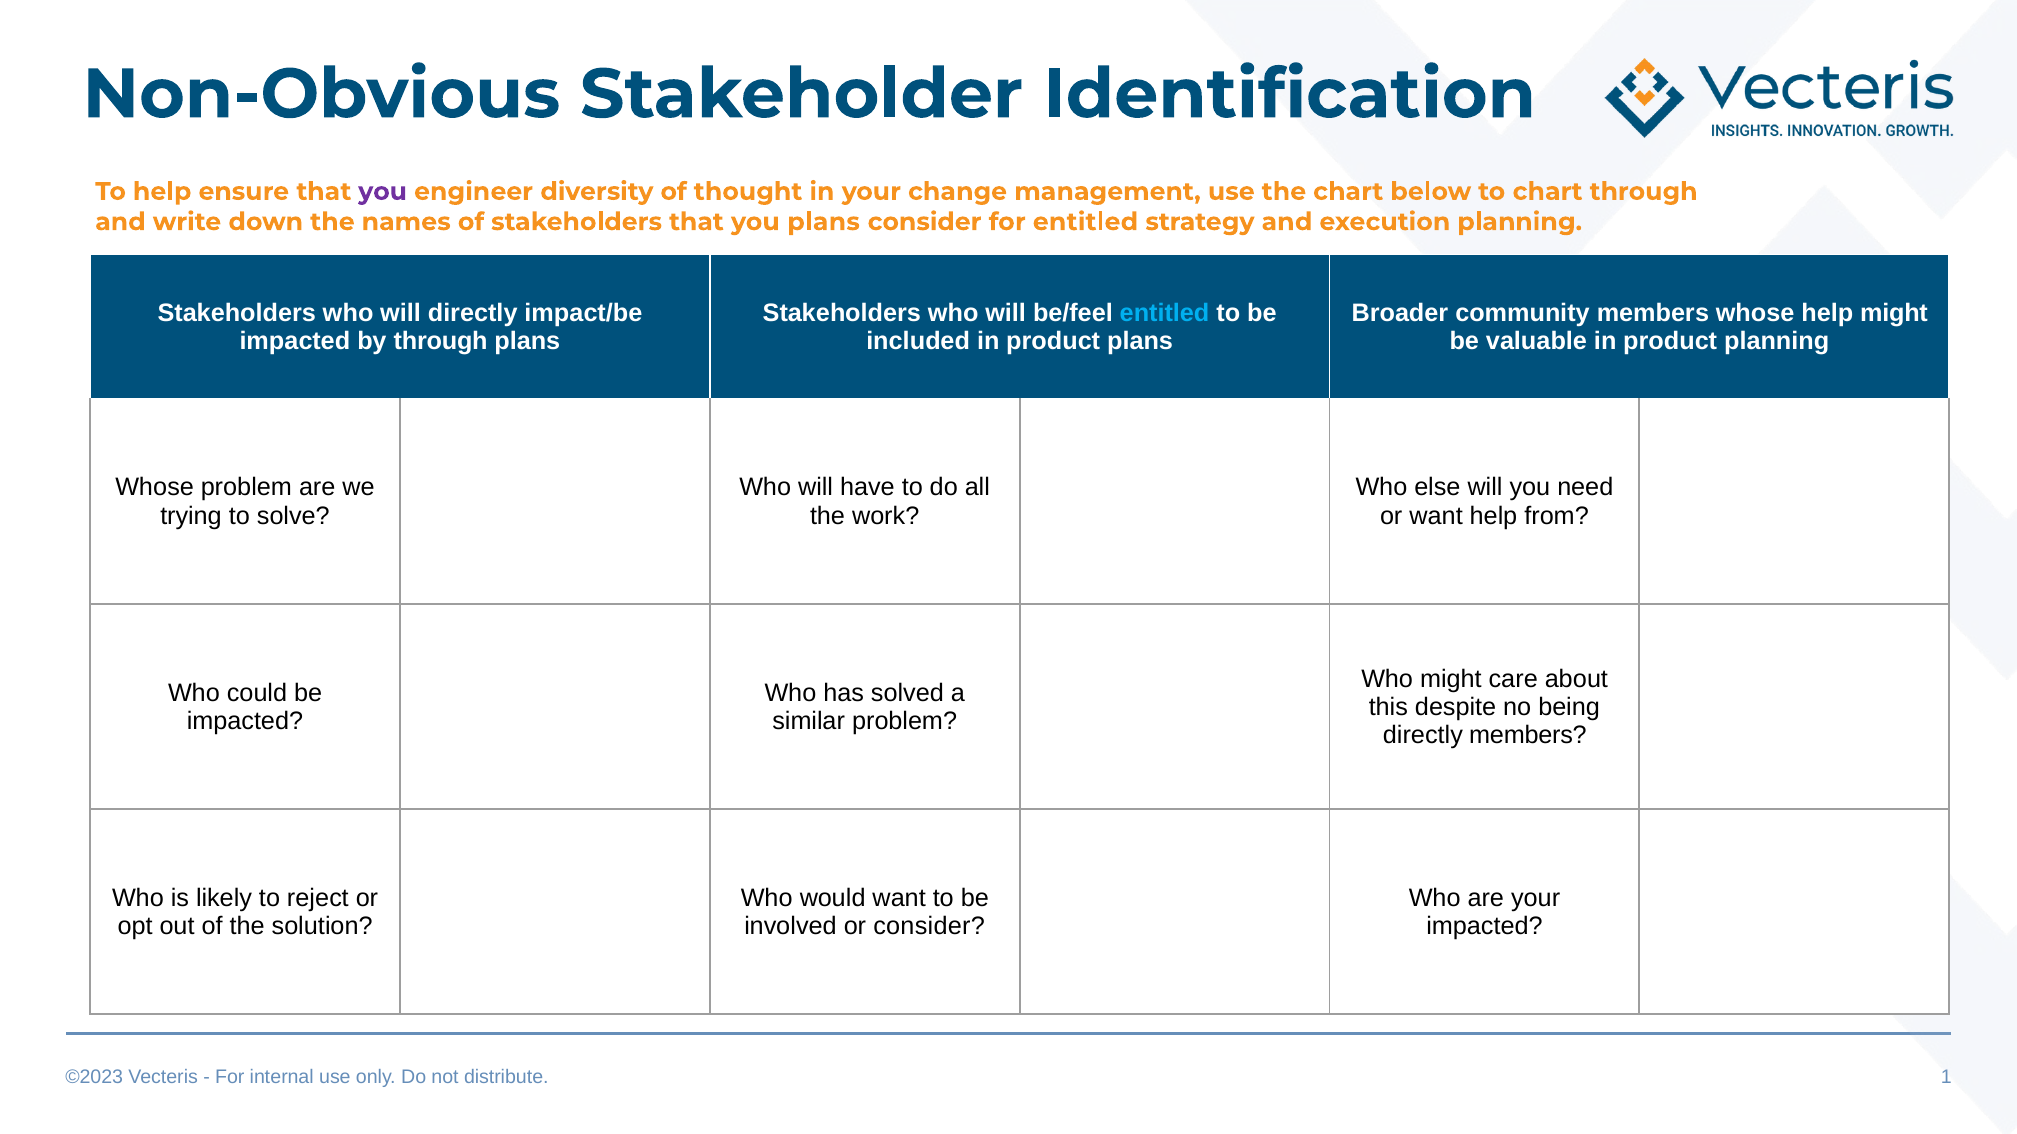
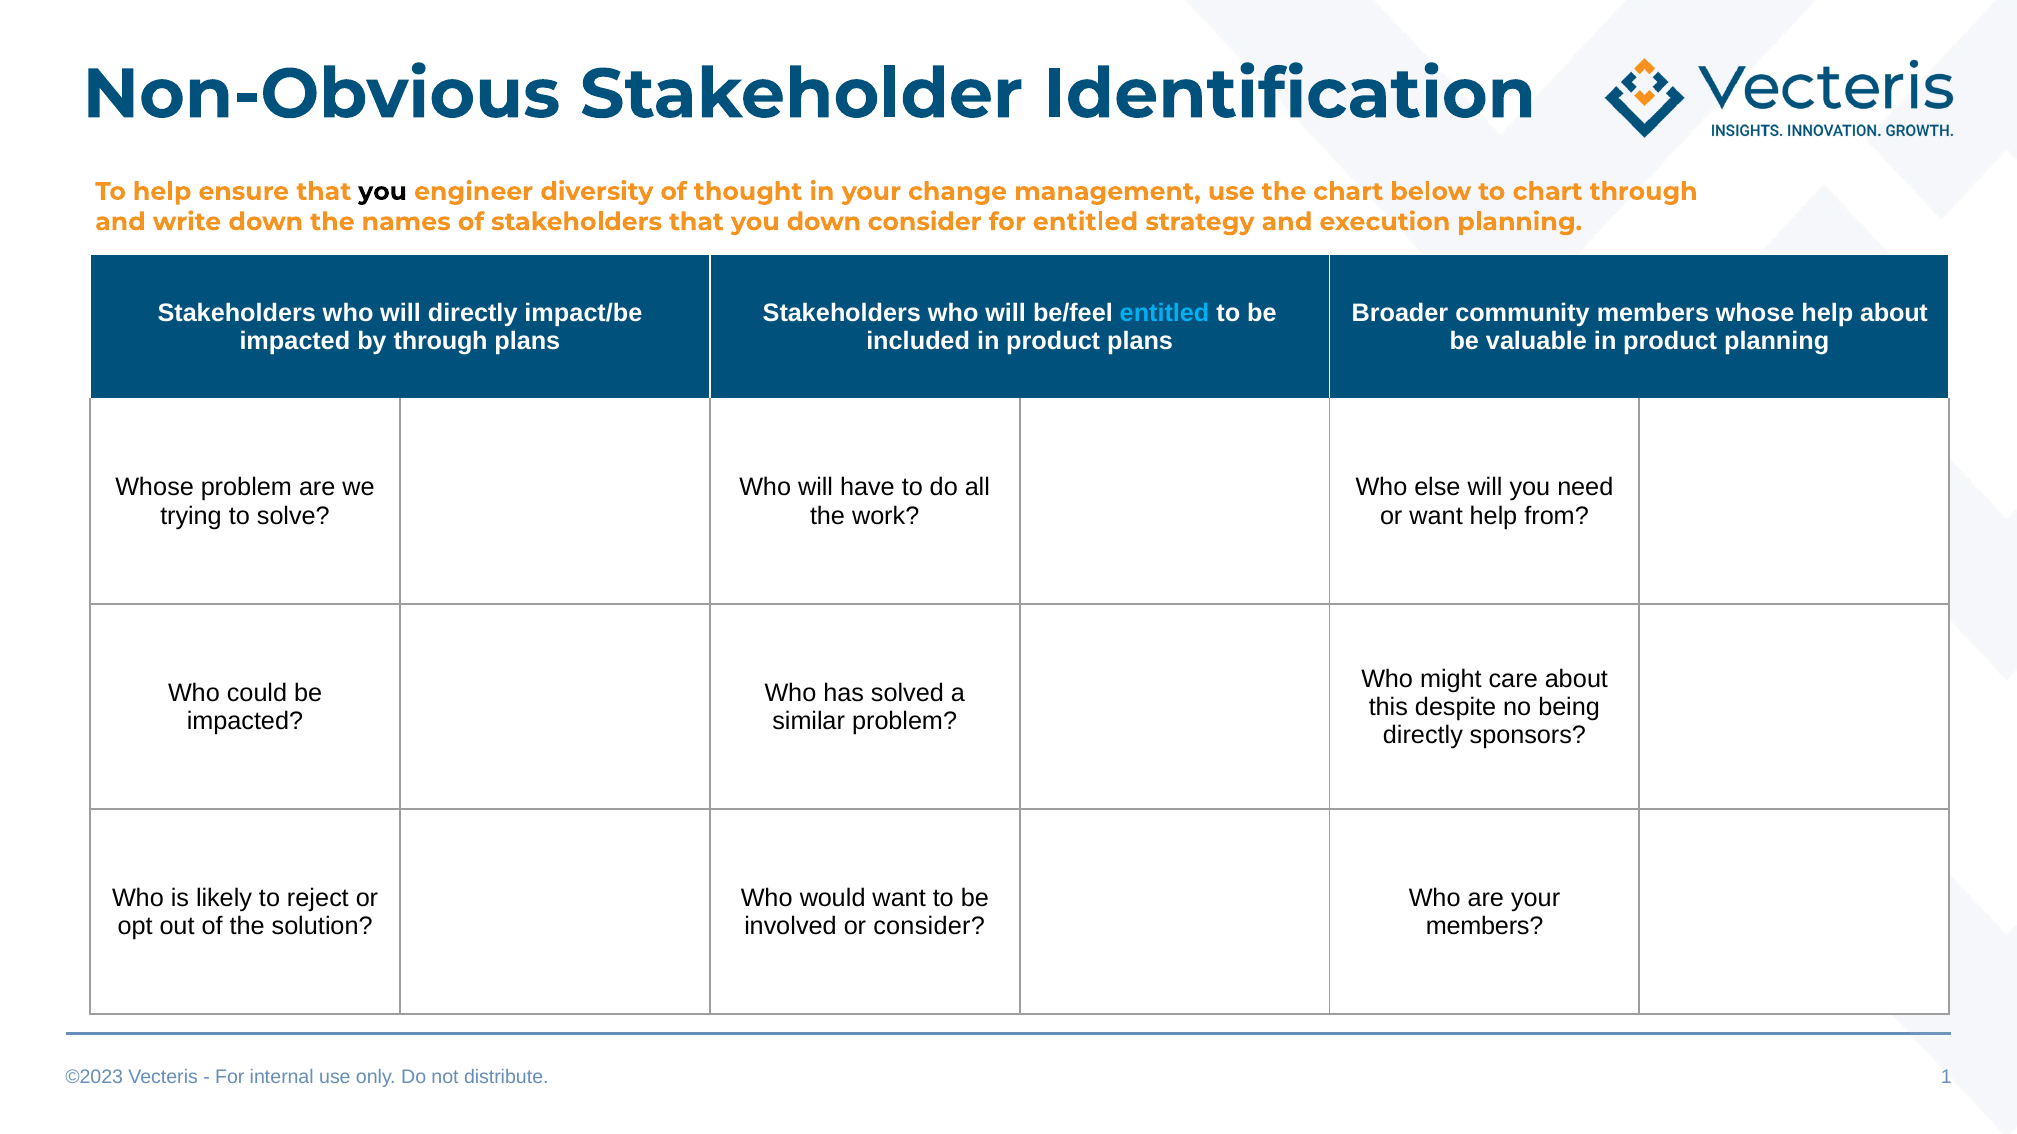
you at (383, 192) colour: purple -> black
you plans: plans -> down
help might: might -> about
directly members: members -> sponsors
impacted at (1484, 927): impacted -> members
